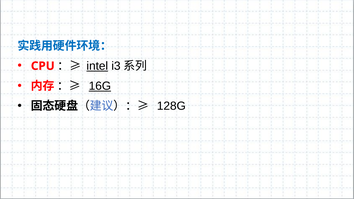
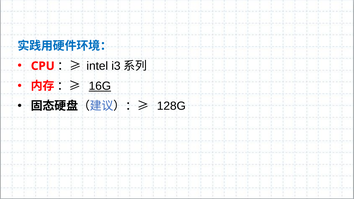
intel underline: present -> none
